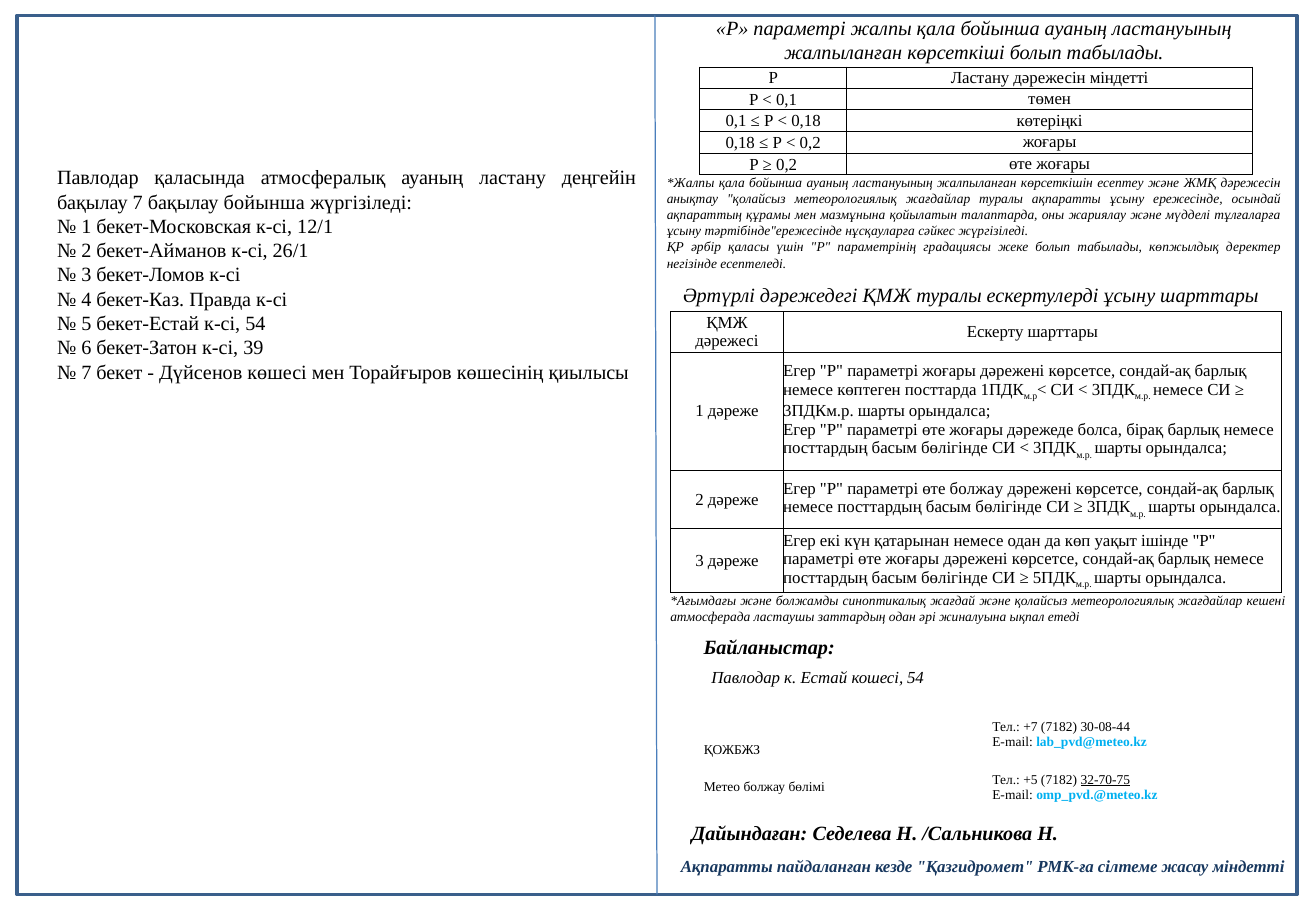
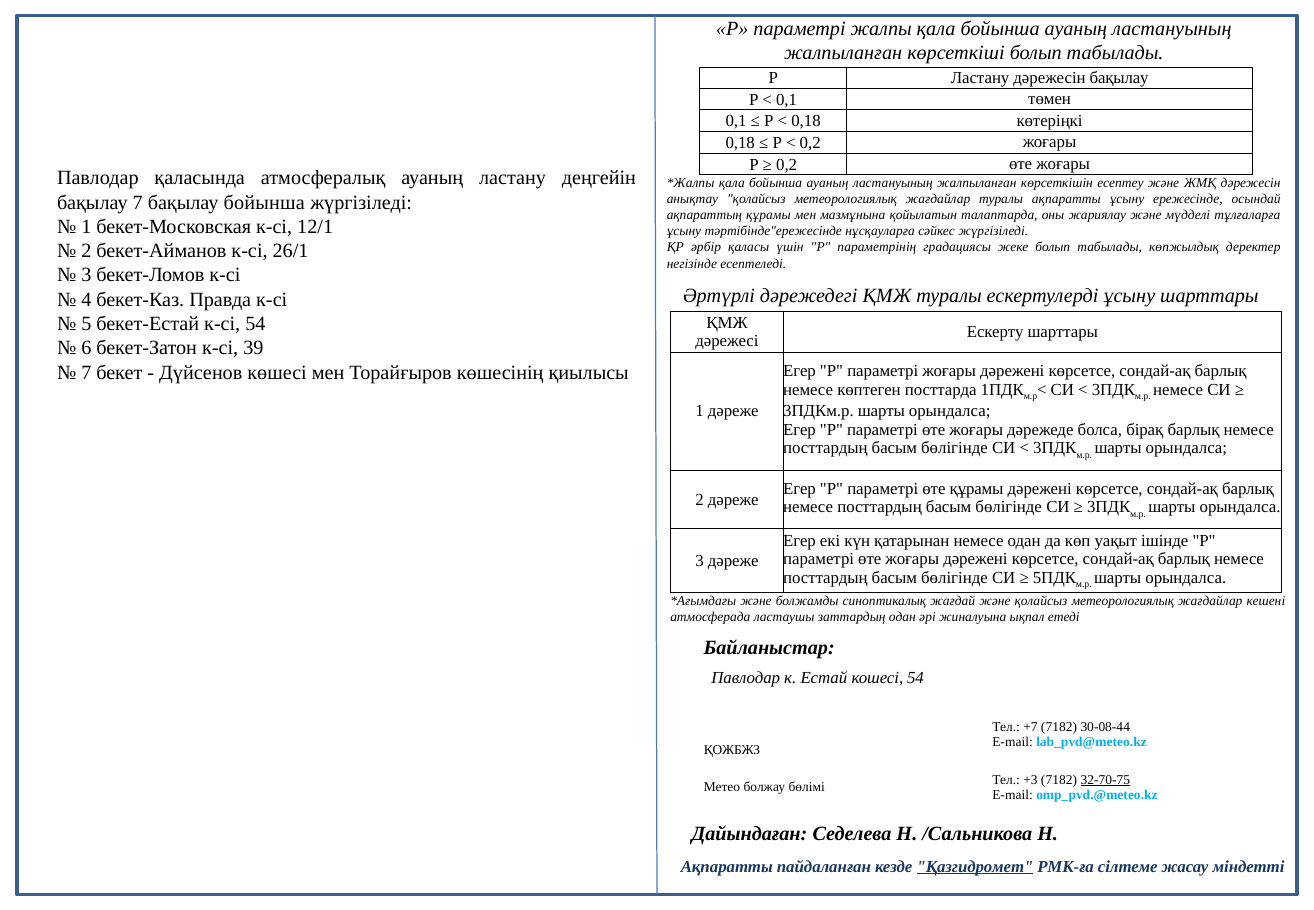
дәрежесін міндетті: міндетті -> бақылау
өте болжау: болжау -> құрамы
+5: +5 -> +3
Қазгидромет underline: none -> present
